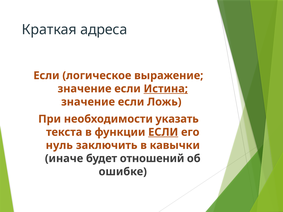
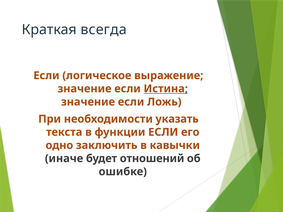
адреса: адреса -> всегда
ЕСЛИ at (163, 132) underline: present -> none
нуль: нуль -> одно
